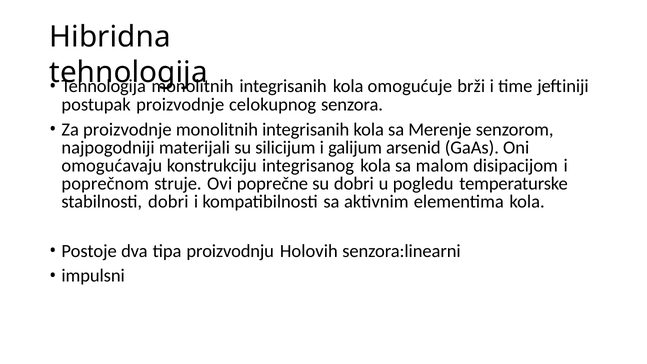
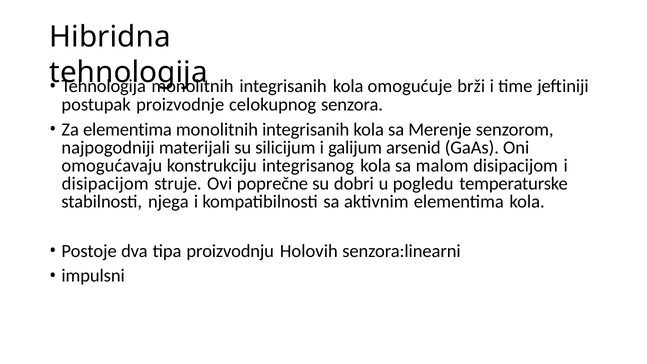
Za proizvodnje: proizvodnje -> elementima
poprečnom at (105, 183): poprečnom -> disipacijom
stabilnosti dobri: dobri -> njega
